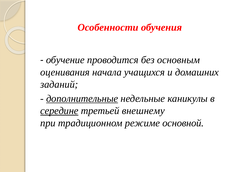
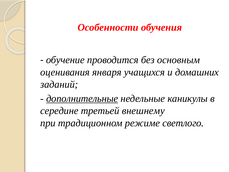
начала: начала -> января
середине underline: present -> none
основной: основной -> светлого
